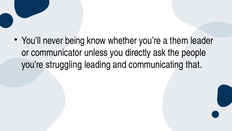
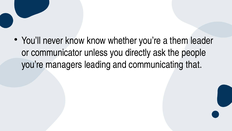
never being: being -> know
struggling: struggling -> managers
